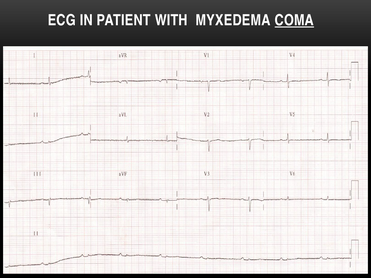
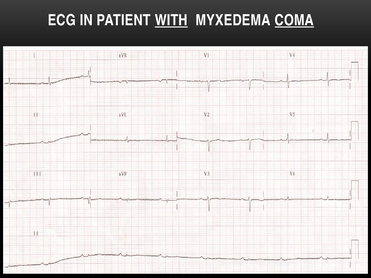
WITH underline: none -> present
